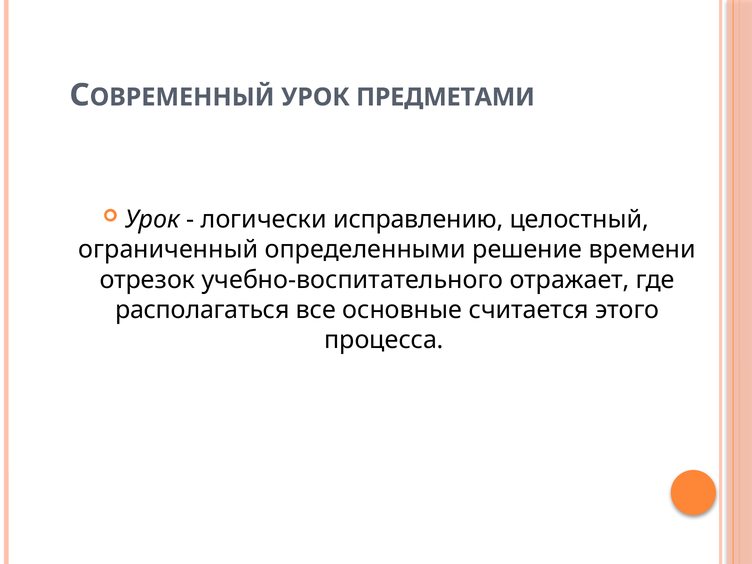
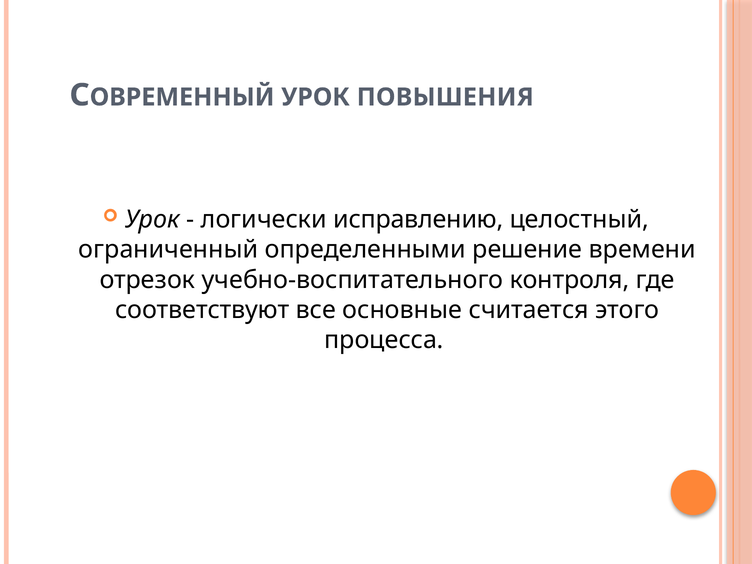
ПРЕДМЕТАМИ: ПРЕДМЕТАМИ -> ПОВЫШЕНИЯ
отражает: отражает -> контроля
располагаться: располагаться -> соответствуют
